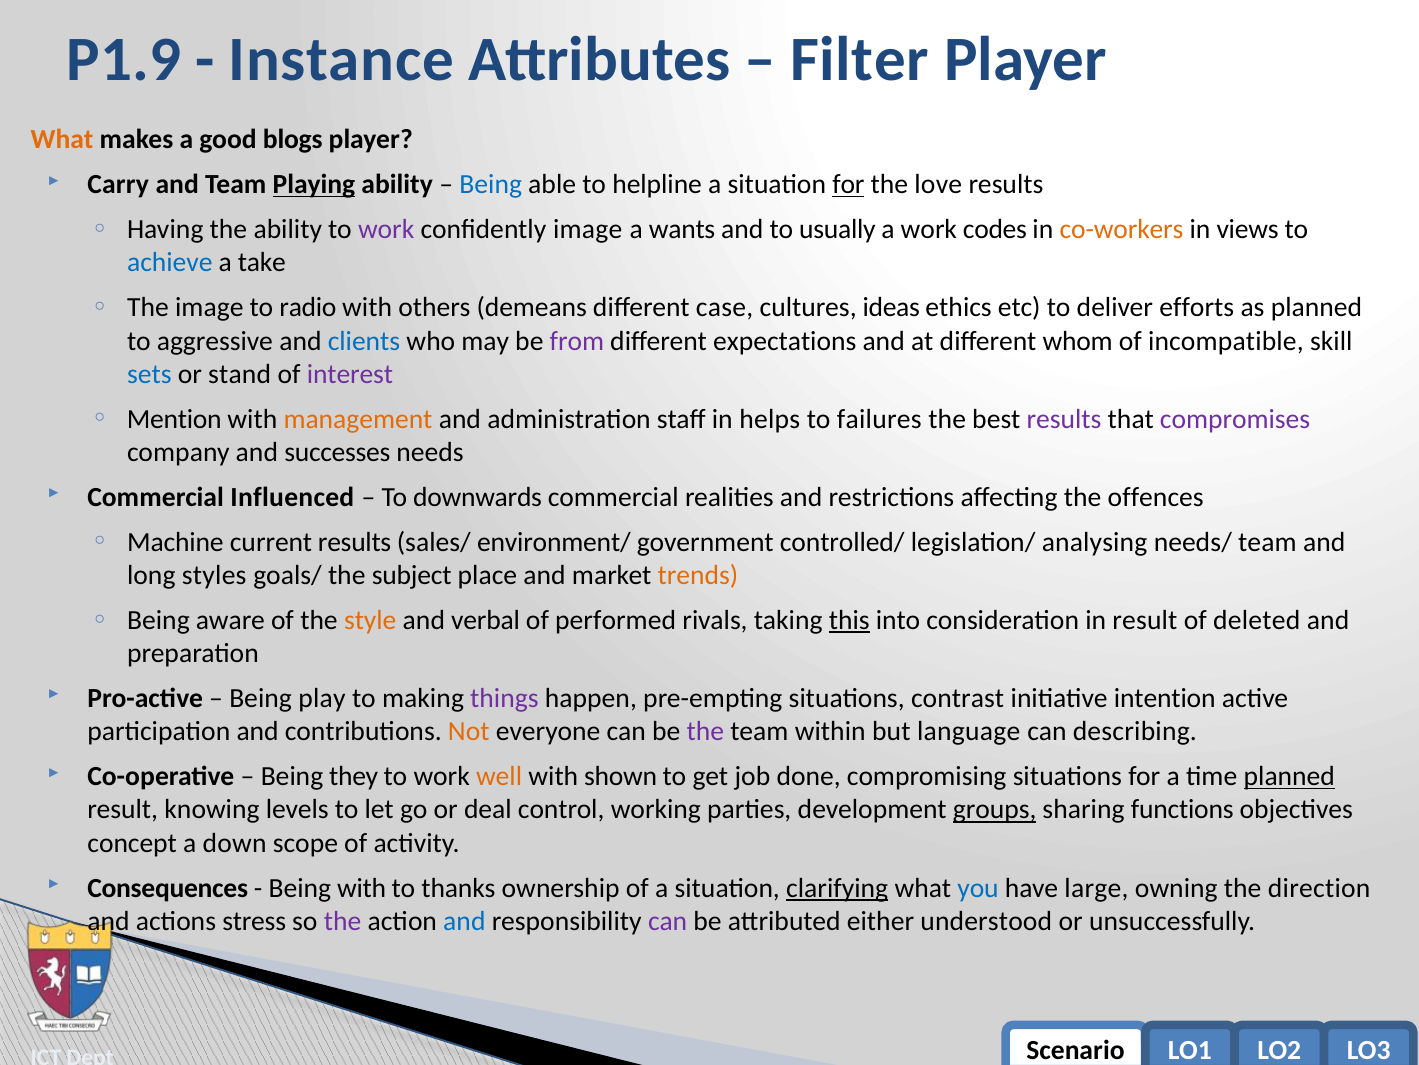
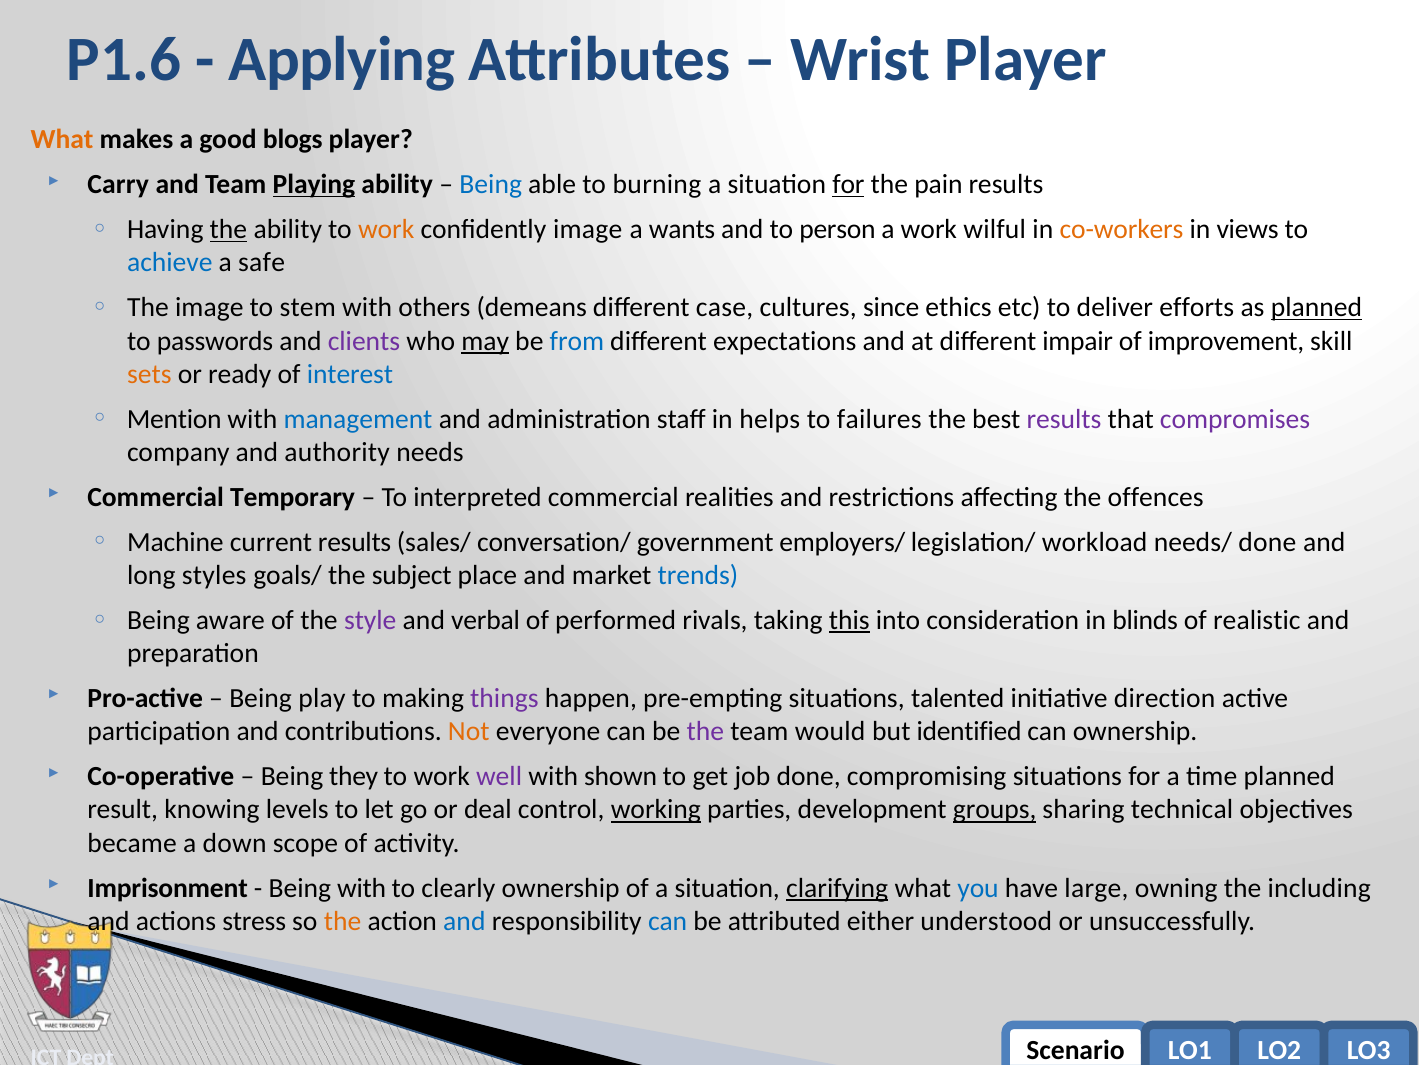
P1.9: P1.9 -> P1.6
Instance: Instance -> Applying
Filter: Filter -> Wrist
helpline: helpline -> burning
love: love -> pain
the at (228, 229) underline: none -> present
work at (386, 229) colour: purple -> orange
usually: usually -> person
codes: codes -> wilful
take: take -> safe
radio: radio -> stem
ideas: ideas -> since
planned at (1316, 308) underline: none -> present
aggressive: aggressive -> passwords
clients colour: blue -> purple
may underline: none -> present
from colour: purple -> blue
whom: whom -> impair
incompatible: incompatible -> improvement
sets colour: blue -> orange
stand: stand -> ready
interest colour: purple -> blue
management colour: orange -> blue
successes: successes -> authority
Influenced: Influenced -> Temporary
downwards: downwards -> interpreted
environment/: environment/ -> conversation/
controlled/: controlled/ -> employers/
analysing: analysing -> workload
needs/ team: team -> done
trends colour: orange -> blue
style colour: orange -> purple
in result: result -> blinds
deleted: deleted -> realistic
contrast: contrast -> talented
intention: intention -> direction
within: within -> would
language: language -> identified
can describing: describing -> ownership
well colour: orange -> purple
planned at (1289, 776) underline: present -> none
working underline: none -> present
functions: functions -> technical
concept: concept -> became
Consequences: Consequences -> Imprisonment
thanks: thanks -> clearly
direction: direction -> including
the at (343, 921) colour: purple -> orange
can at (668, 921) colour: purple -> blue
